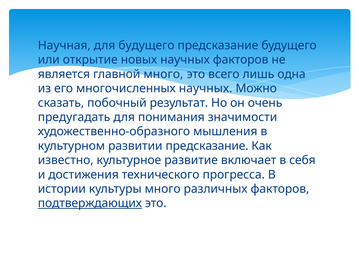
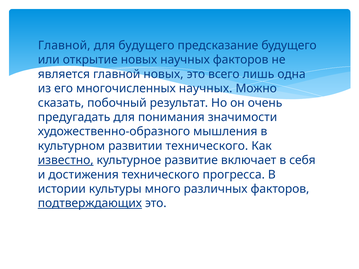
Научная at (64, 45): Научная -> Главной
главной много: много -> новых
развитии предсказание: предсказание -> технического
известно underline: none -> present
